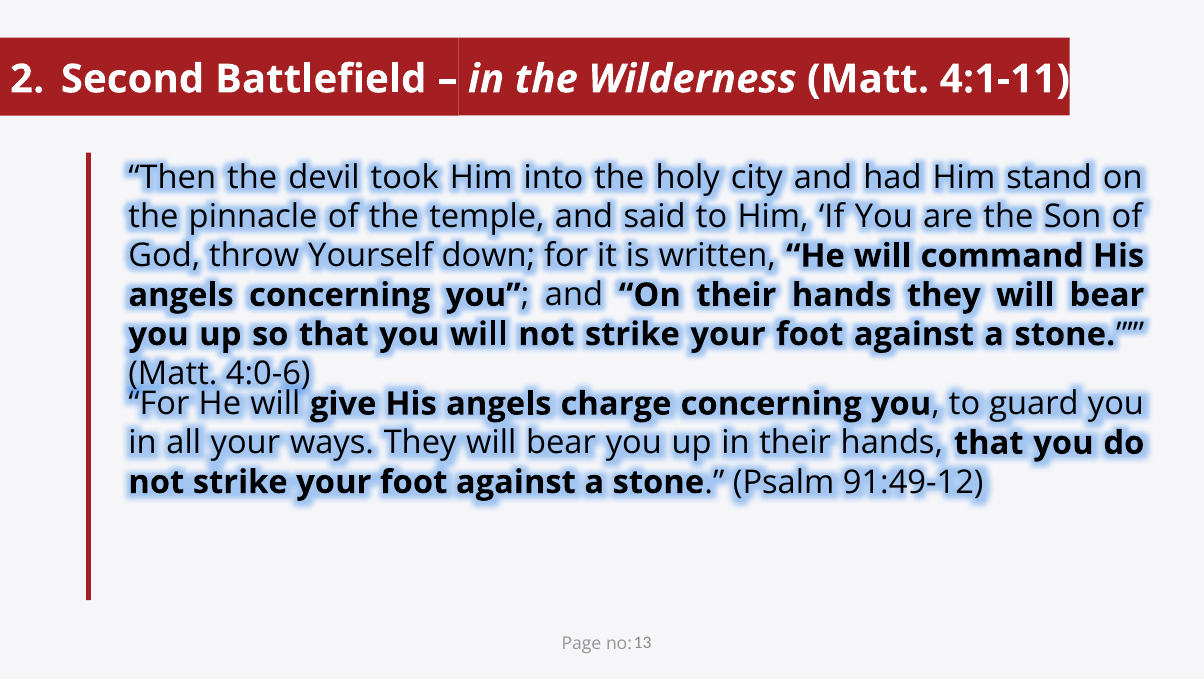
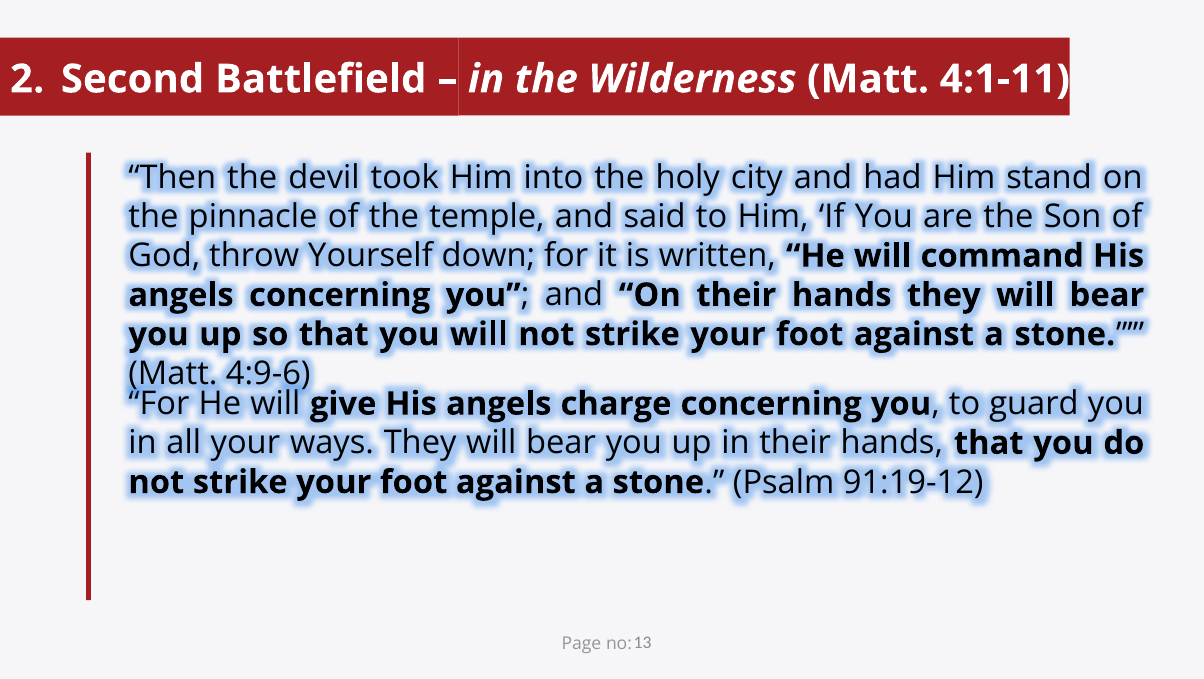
4:0-6: 4:0-6 -> 4:9-6
91:49-12: 91:49-12 -> 91:19-12
